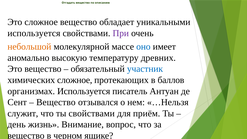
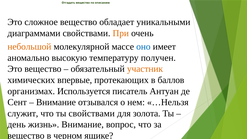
используется at (34, 33): используется -> диаграммами
При colour: purple -> orange
древних: древних -> получен
участник colour: blue -> orange
химических сложное: сложное -> впервые
Вещество at (56, 102): Вещество -> Внимание
приём: приём -> золота
